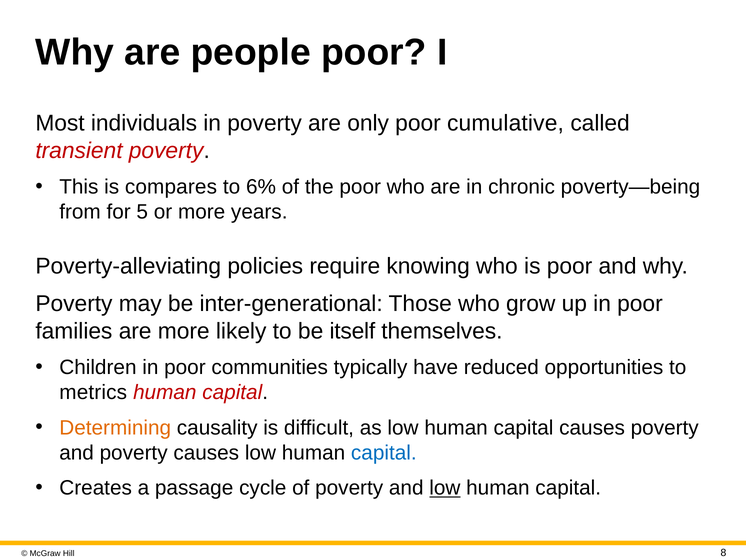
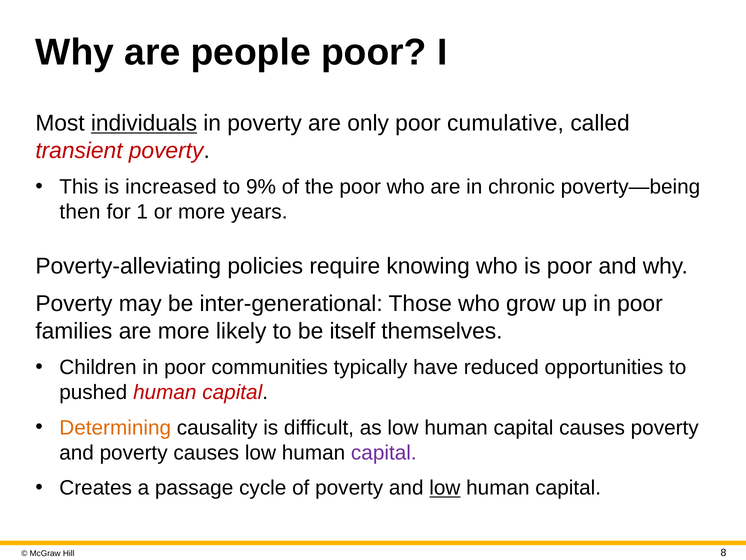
individuals underline: none -> present
compares: compares -> increased
6%: 6% -> 9%
from: from -> then
5: 5 -> 1
metrics: metrics -> pushed
capital at (384, 452) colour: blue -> purple
